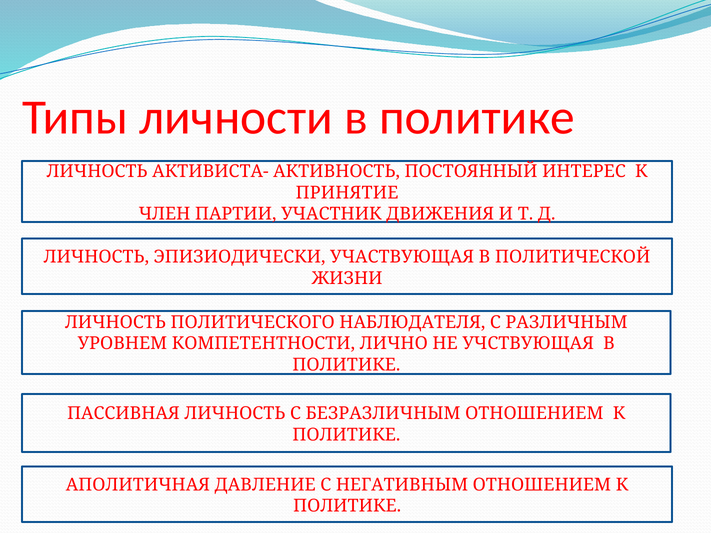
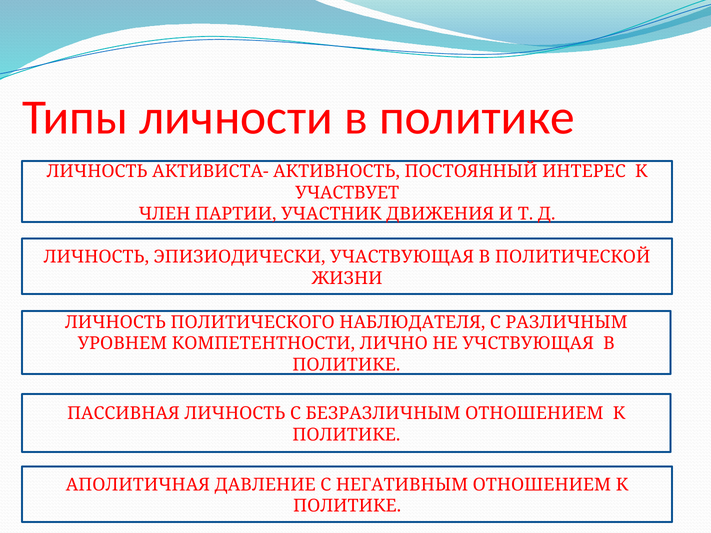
ПРИНЯТИЕ: ПРИНЯТИЕ -> УЧАСТВУЕТ
